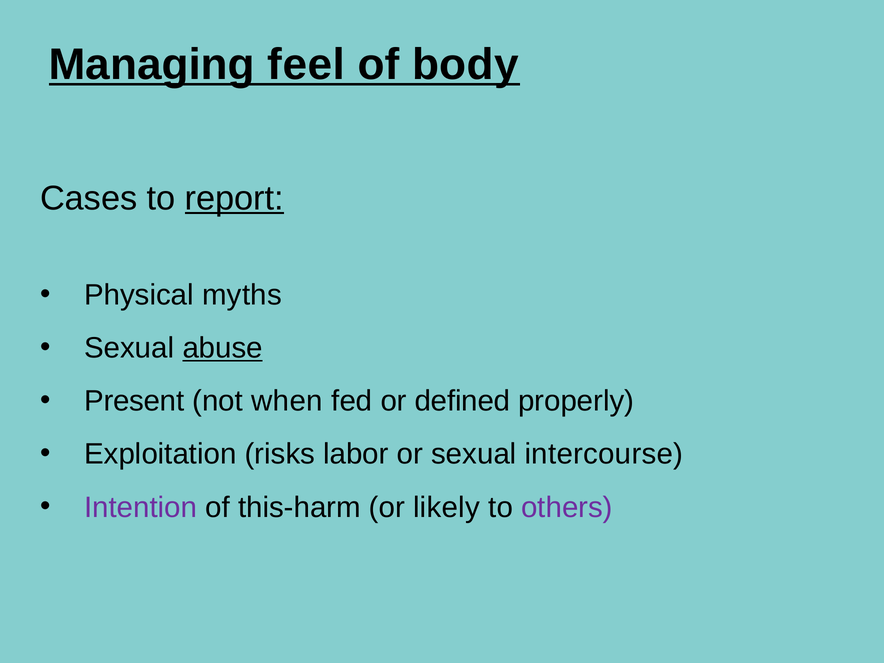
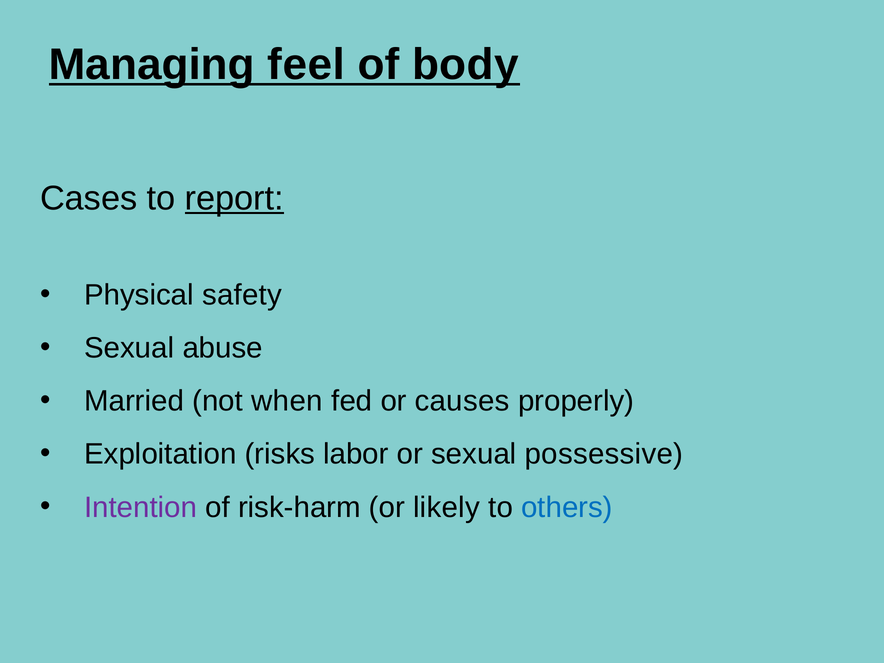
myths: myths -> safety
abuse underline: present -> none
Present: Present -> Married
defined: defined -> causes
intercourse: intercourse -> possessive
this-harm: this-harm -> risk-harm
others colour: purple -> blue
